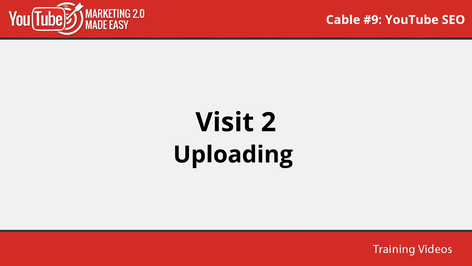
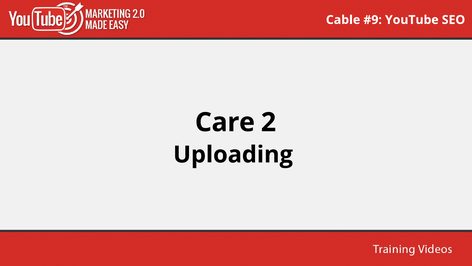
Visit: Visit -> Care
